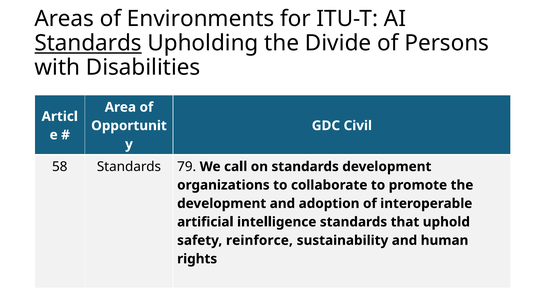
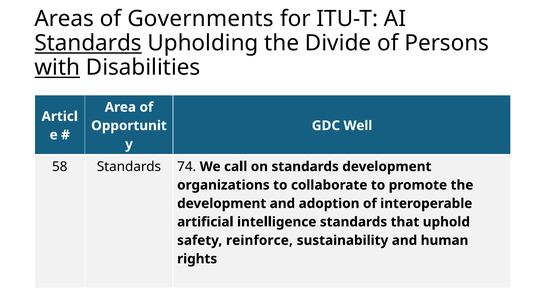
Environments: Environments -> Governments
with underline: none -> present
Civil: Civil -> Well
79: 79 -> 74
